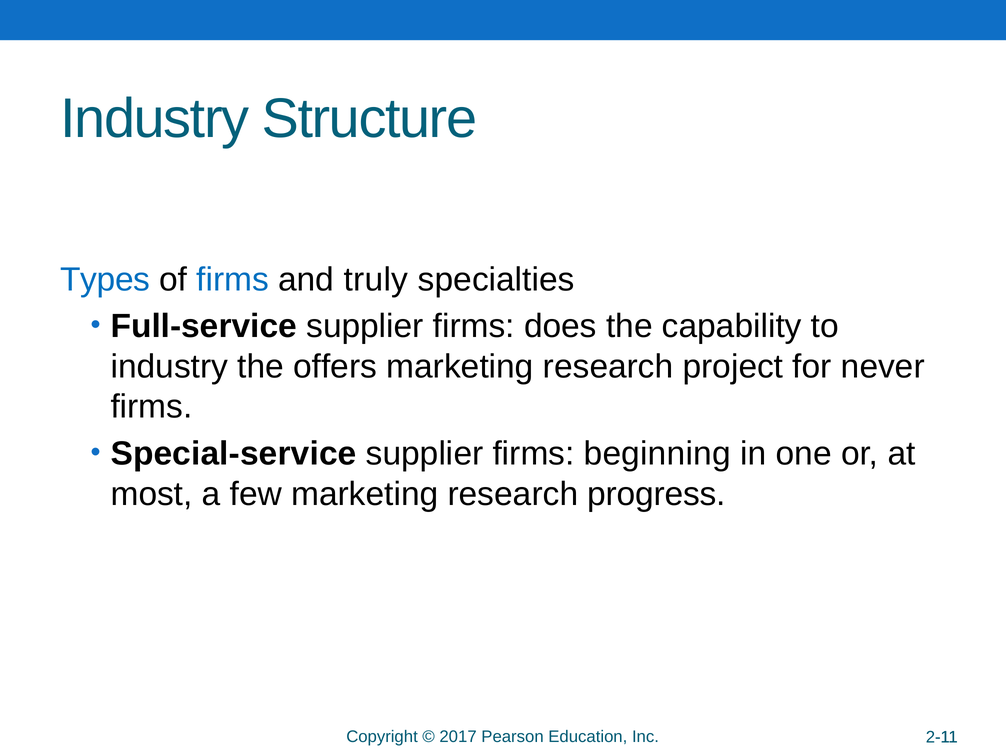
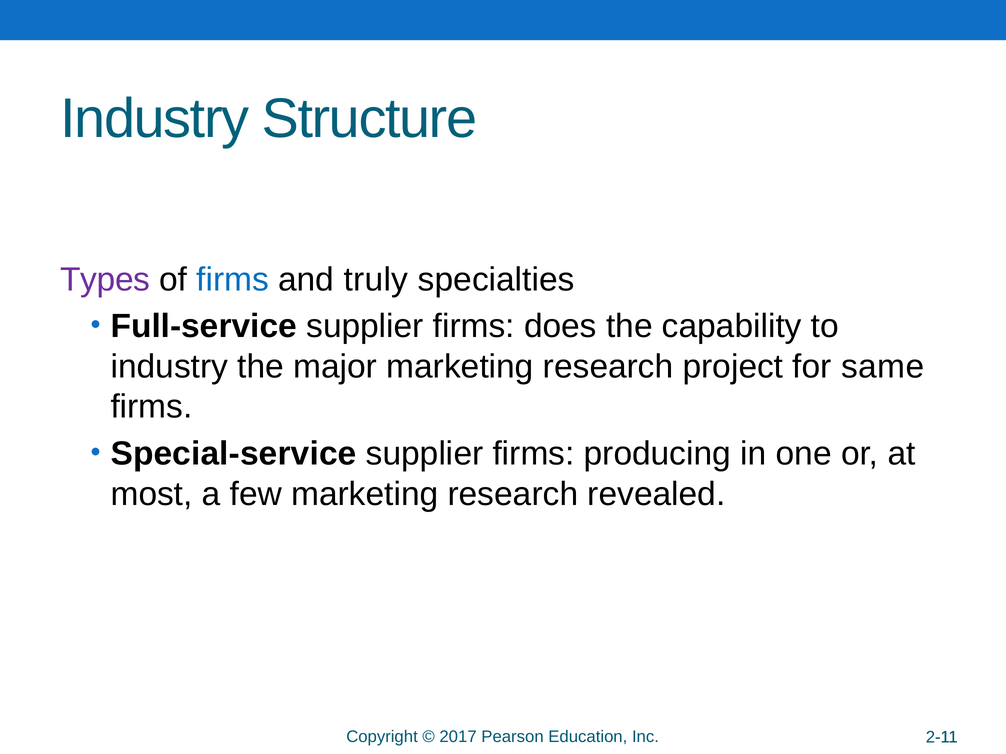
Types colour: blue -> purple
offers: offers -> major
never: never -> same
beginning: beginning -> producing
progress: progress -> revealed
